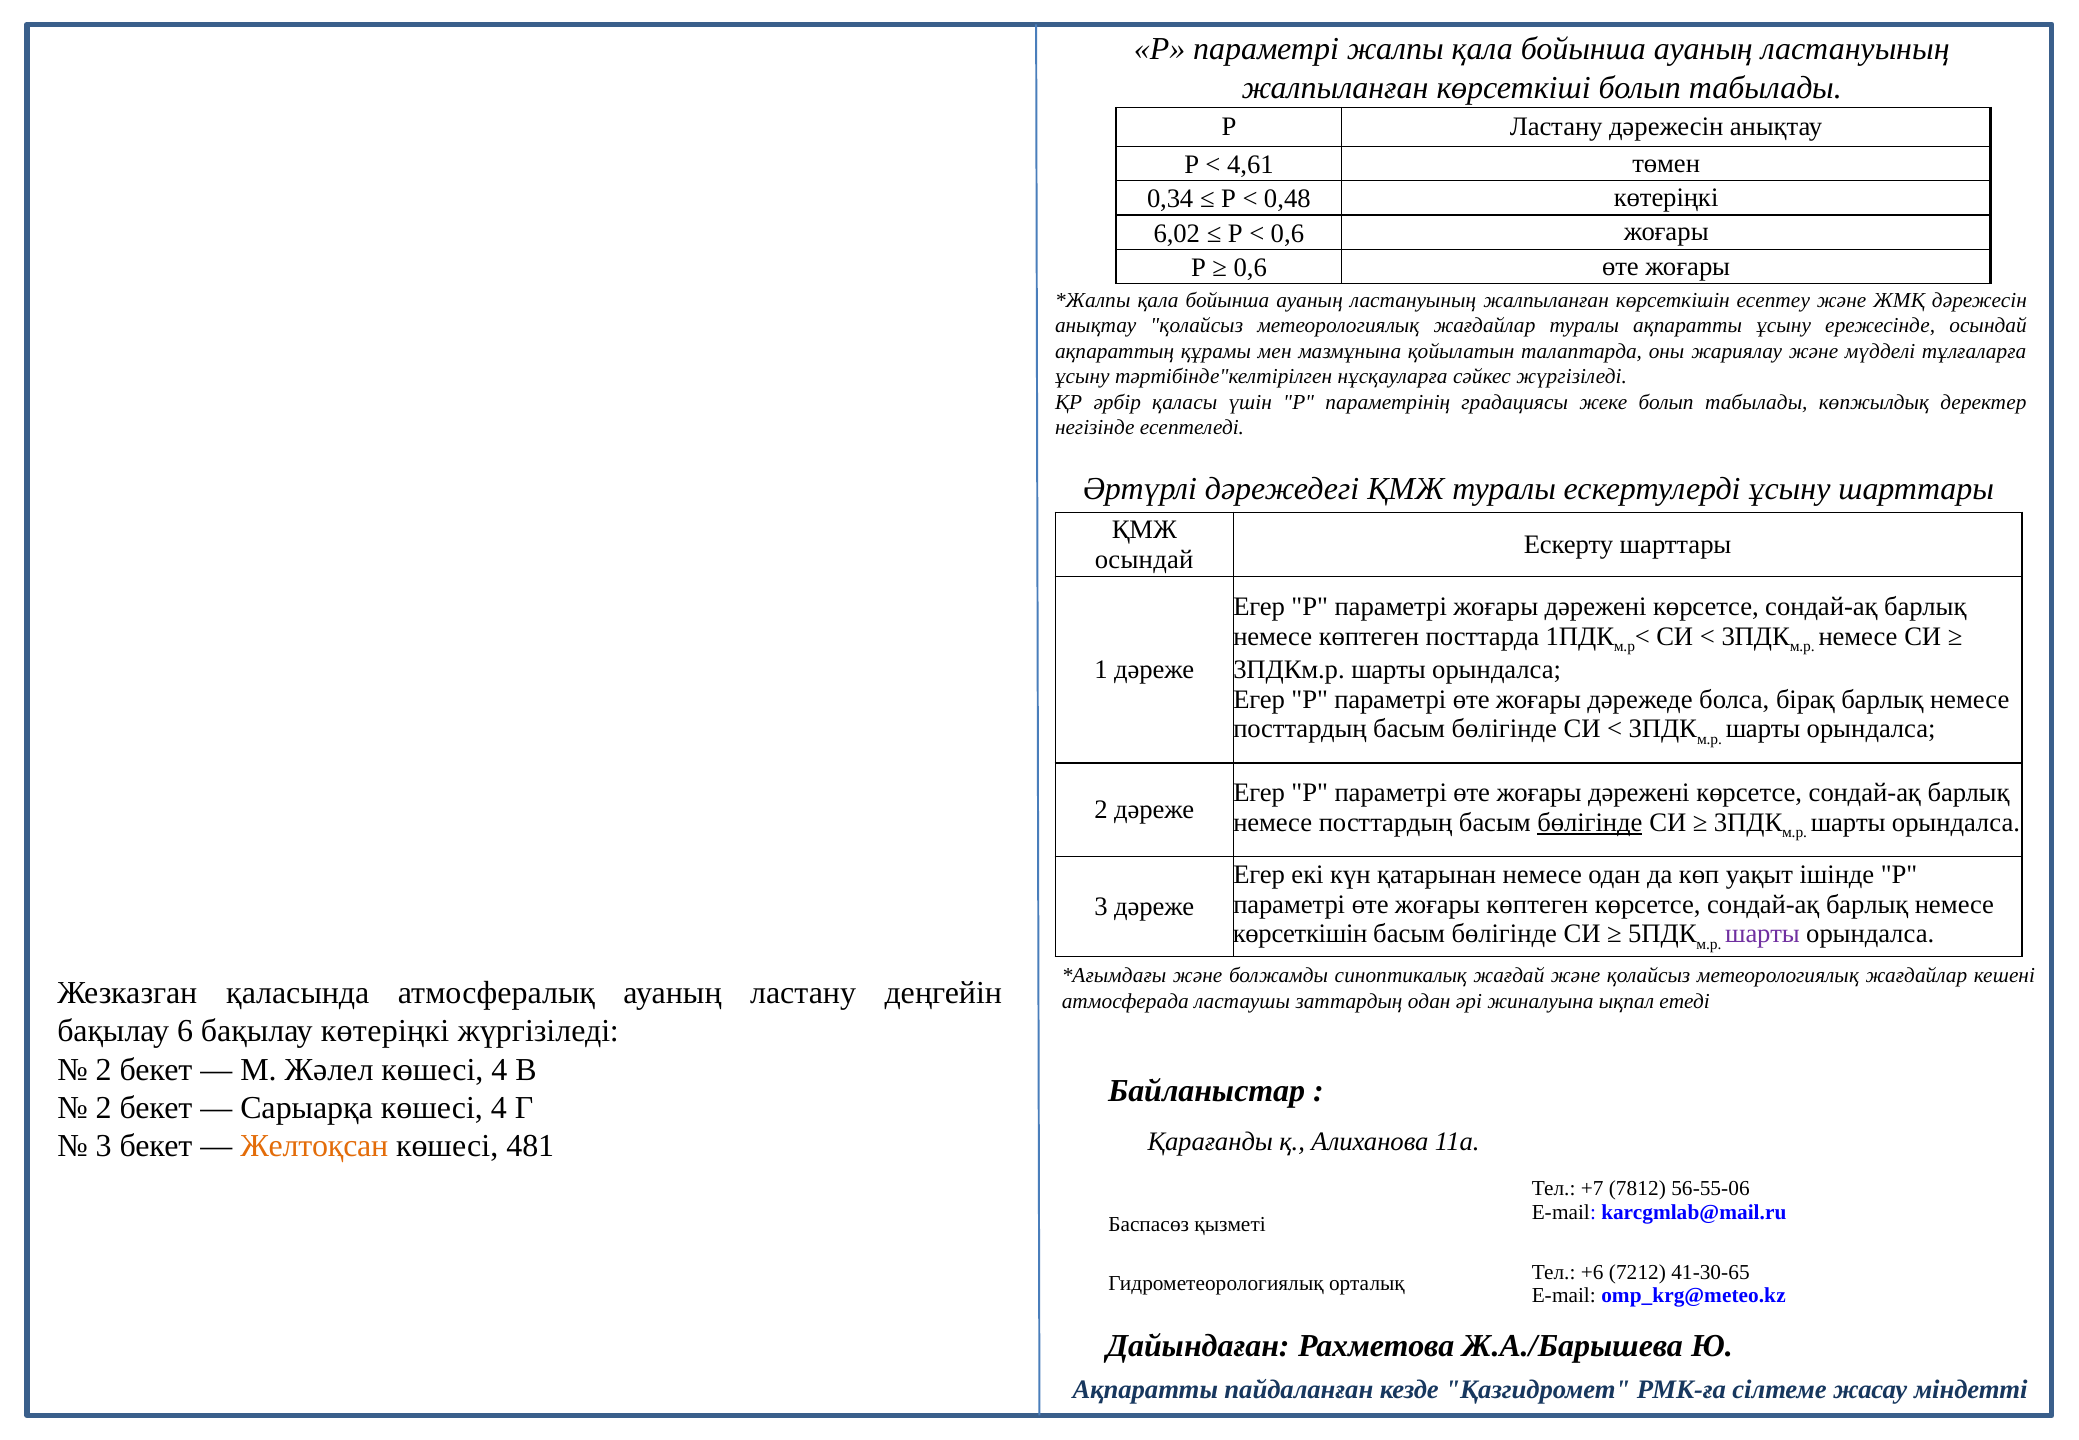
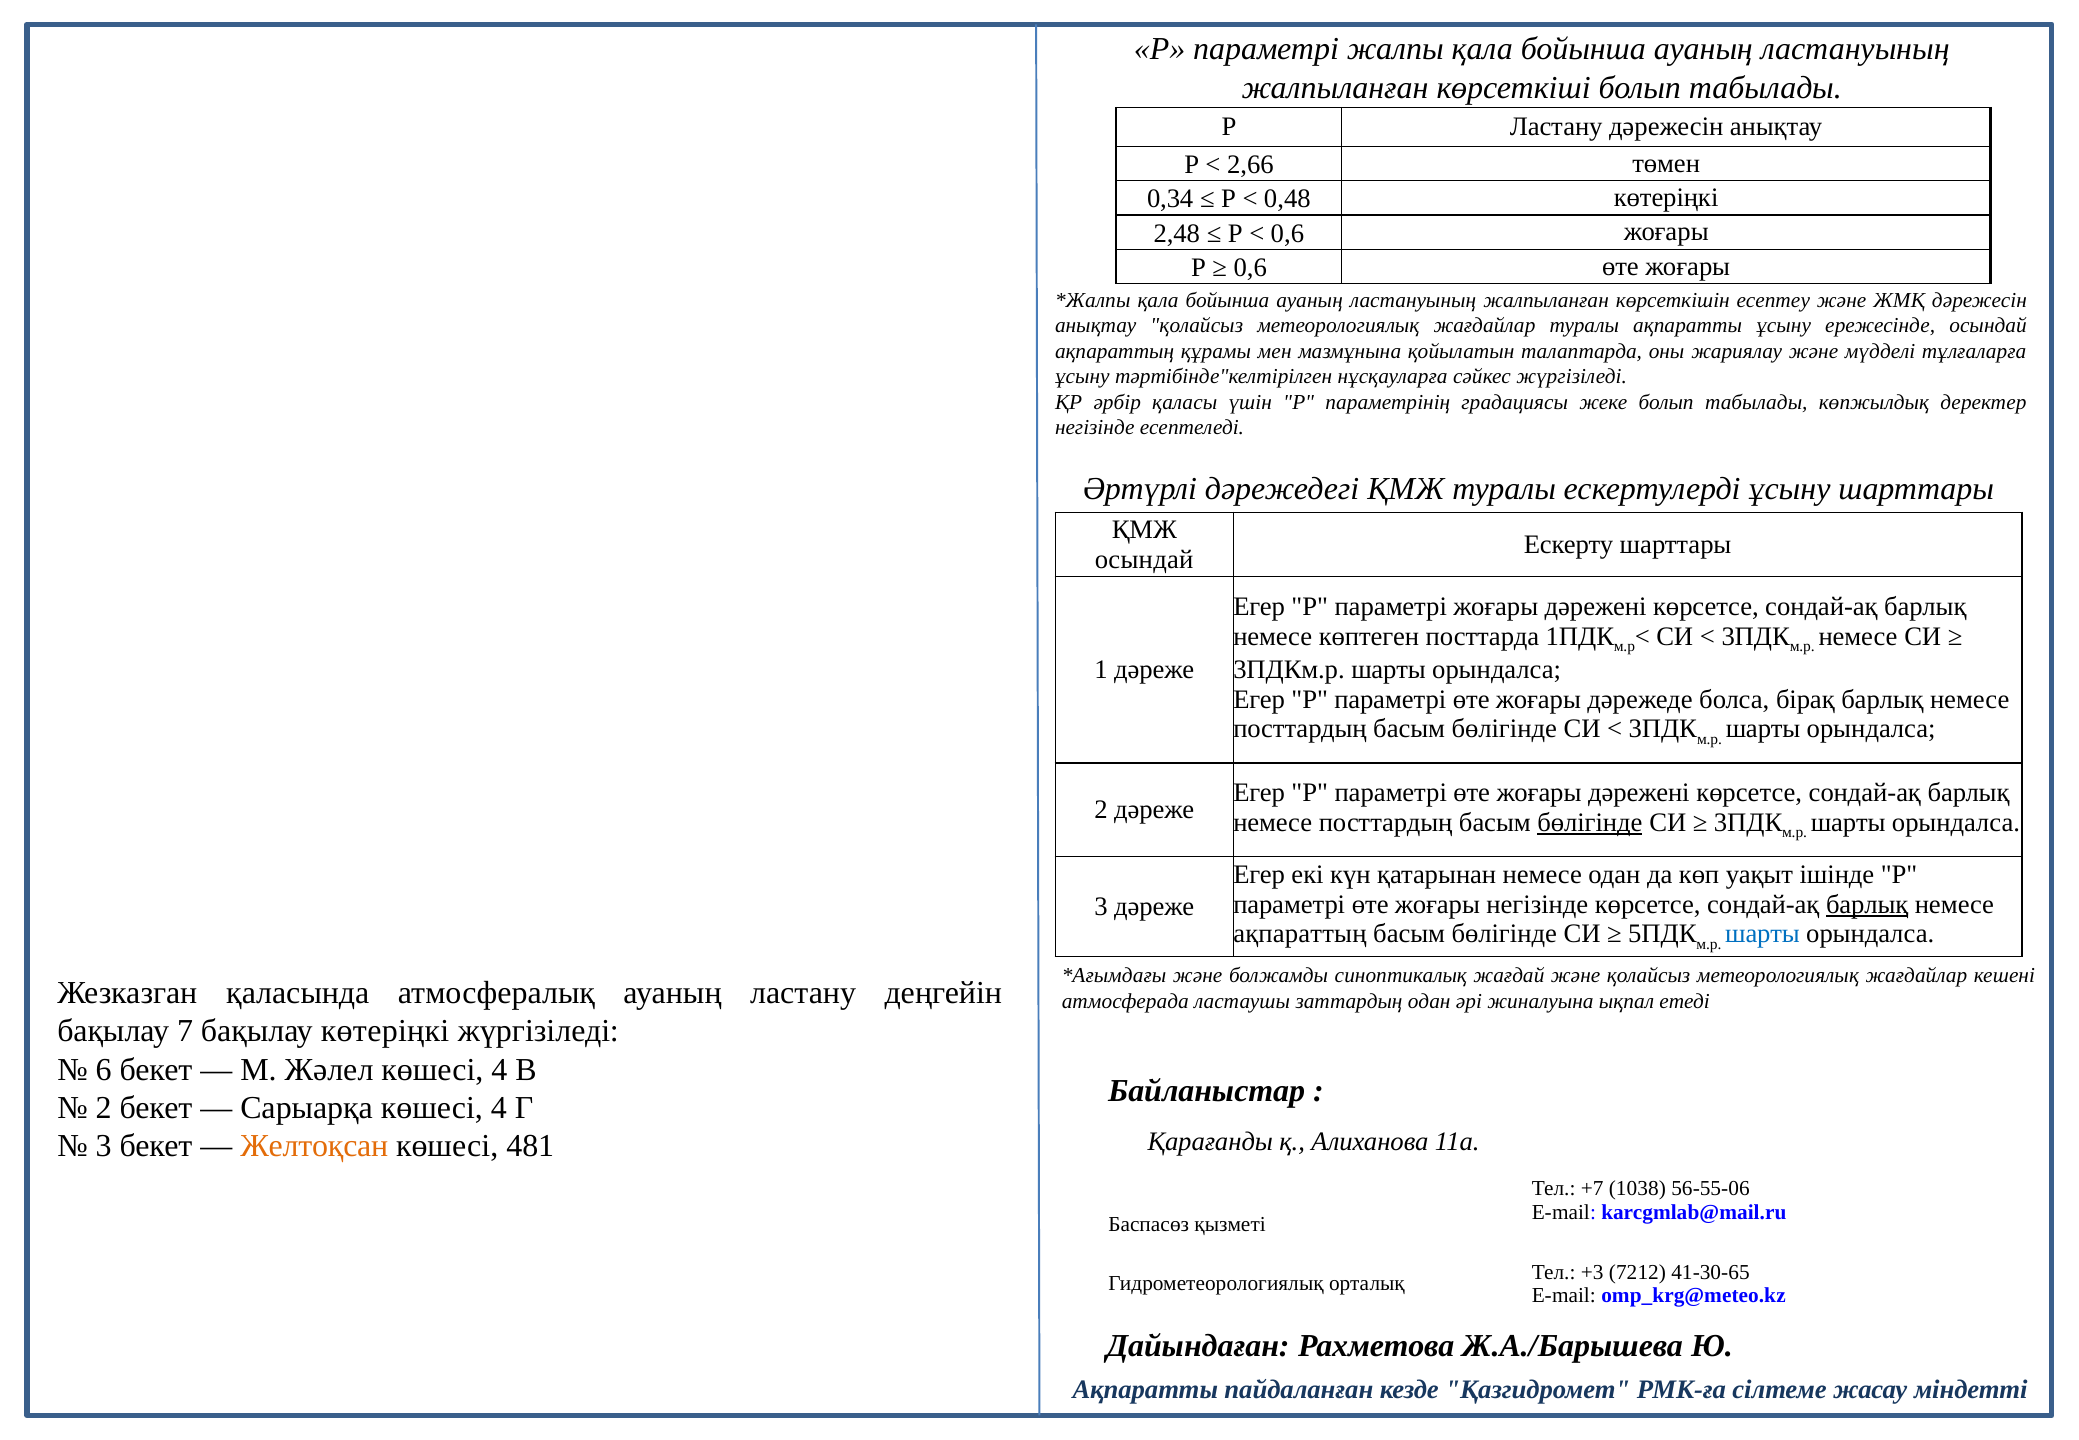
4,61: 4,61 -> 2,66
6,02: 6,02 -> 2,48
жоғары көптеген: көптеген -> негізінде
барлық at (1867, 904) underline: none -> present
көрсеткішін at (1300, 933): көрсеткішін -> ақпараттың
шарты at (1763, 933) colour: purple -> blue
6: 6 -> 7
2 at (104, 1069): 2 -> 6
7812: 7812 -> 1038
+6: +6 -> +3
